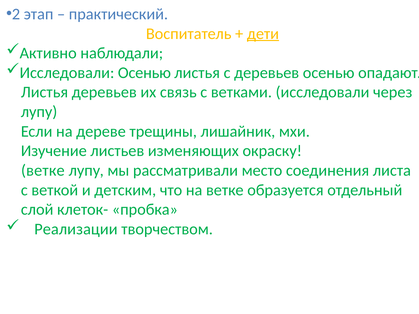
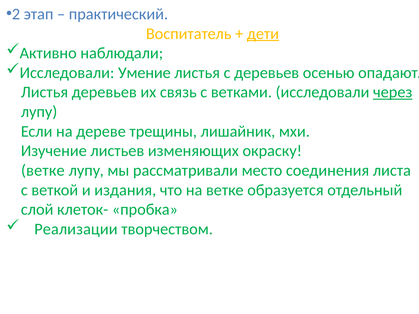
Исследовали Осенью: Осенью -> Умение
через underline: none -> present
детским: детским -> издания
